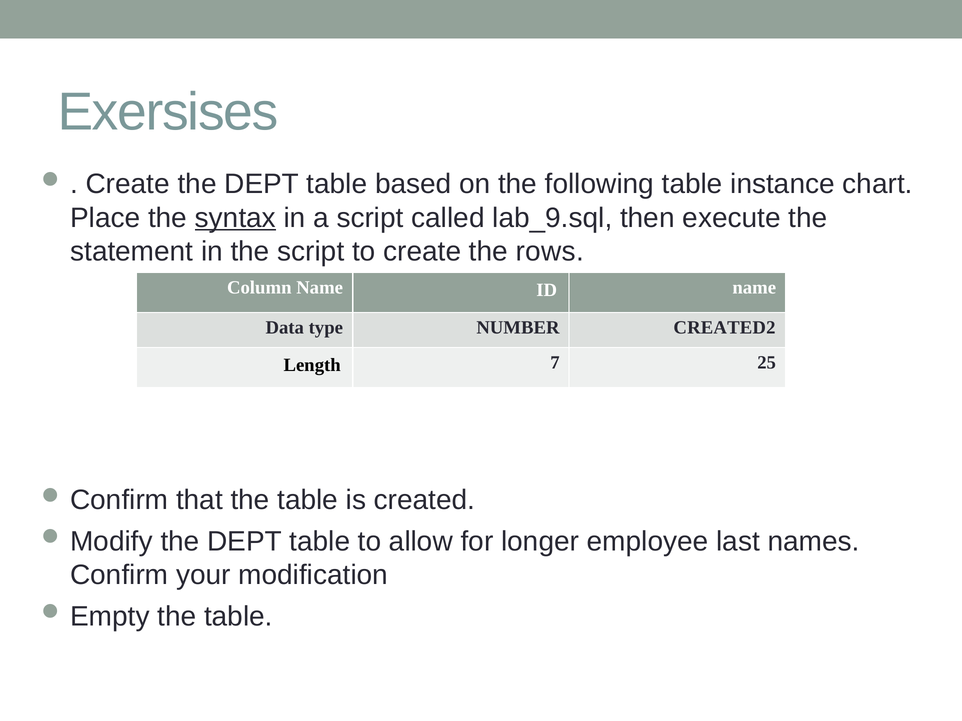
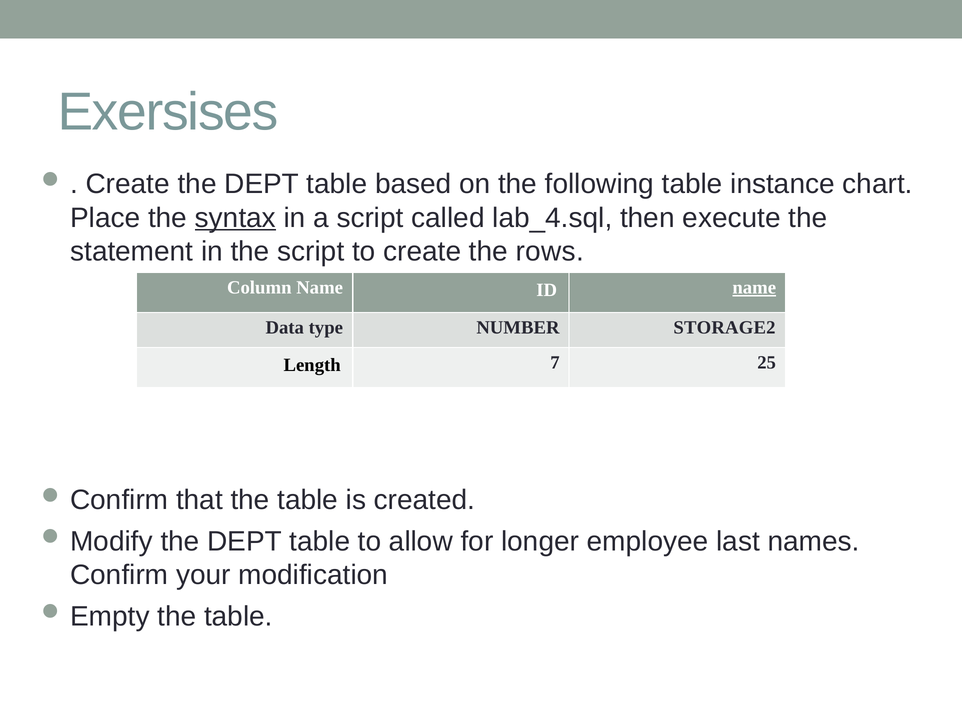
lab_9.sql: lab_9.sql -> lab_4.sql
name at (754, 288) underline: none -> present
CREATED2: CREATED2 -> STORAGE2
